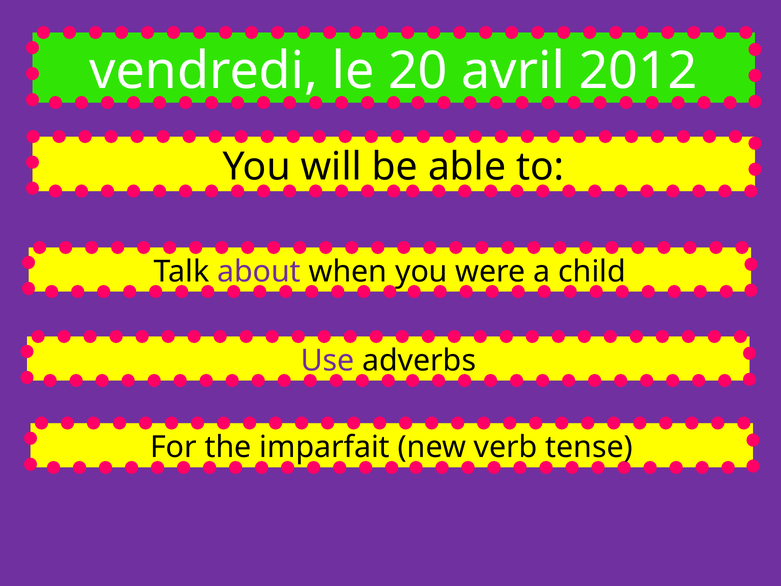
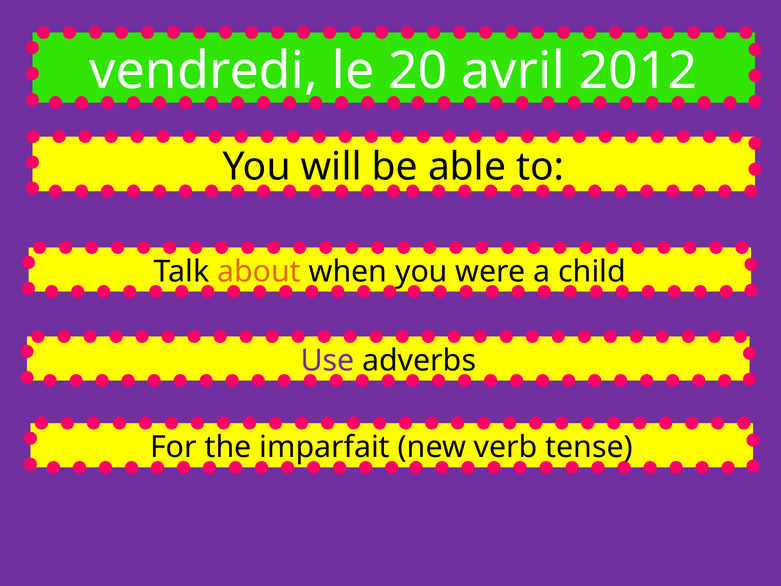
about colour: purple -> orange
